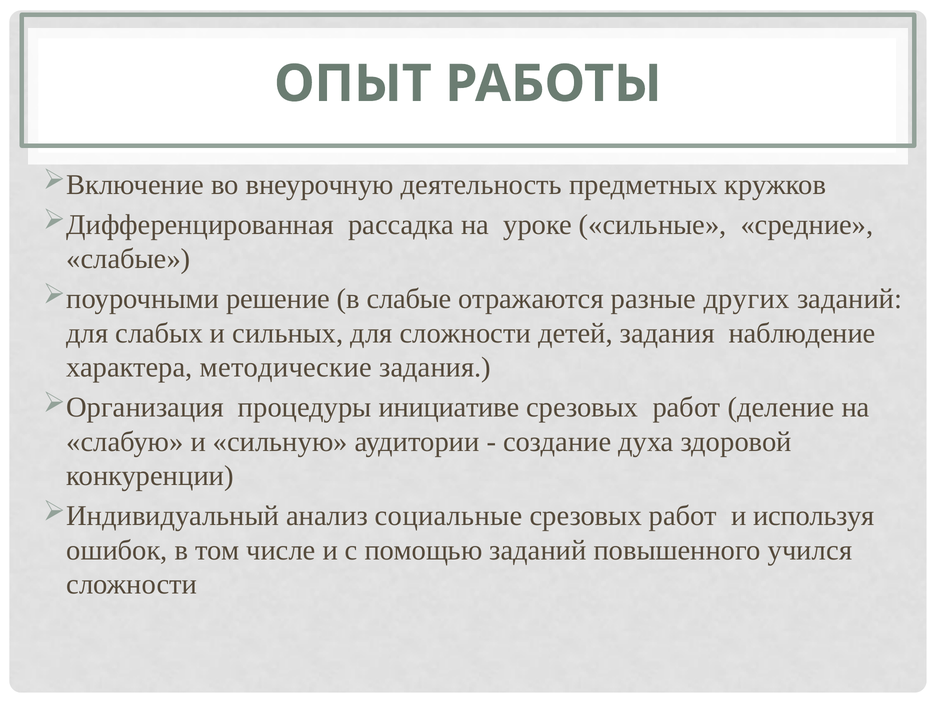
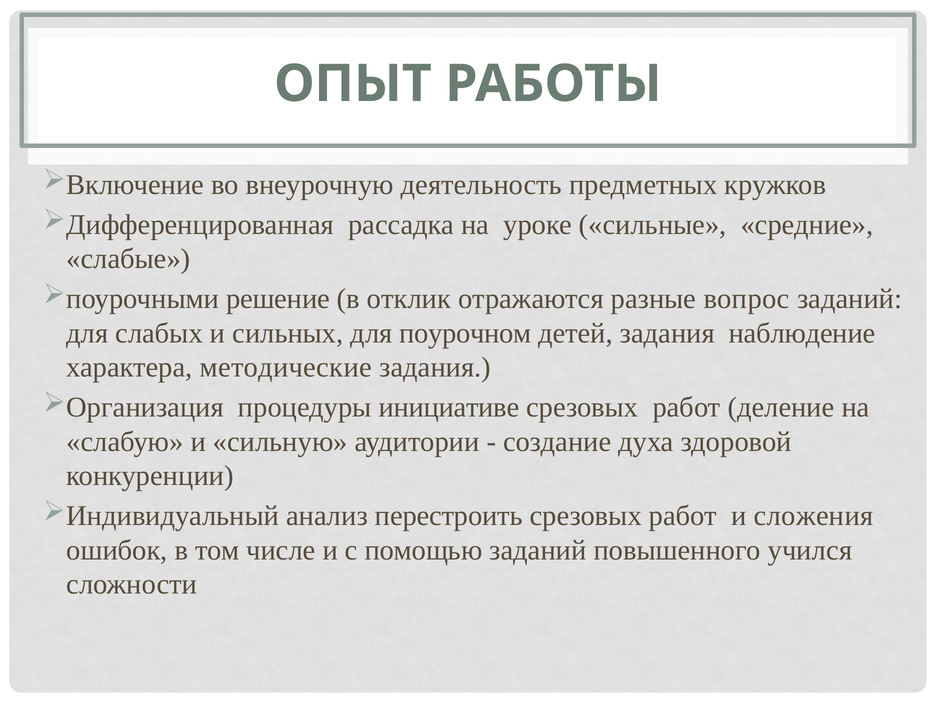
в слабые: слабые -> отклик
других: других -> вопрос
для сложности: сложности -> поурочном
социальные: социальные -> перестроить
используя: используя -> сложения
